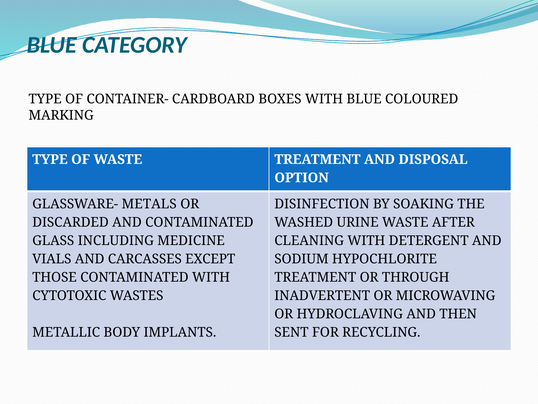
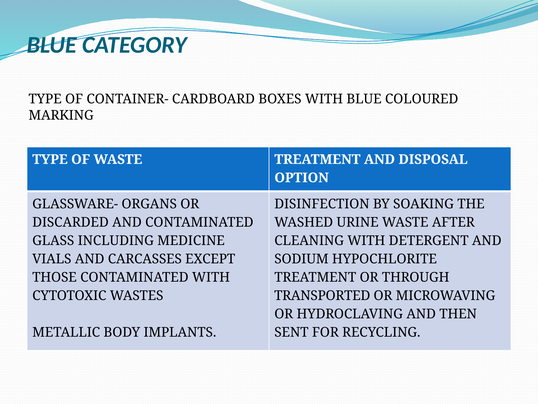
METALS: METALS -> ORGANS
INADVERTENT: INADVERTENT -> TRANSPORTED
